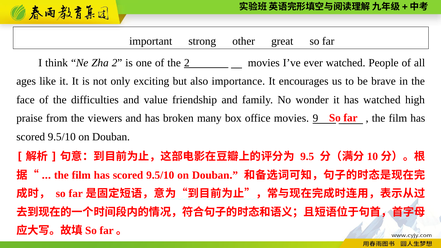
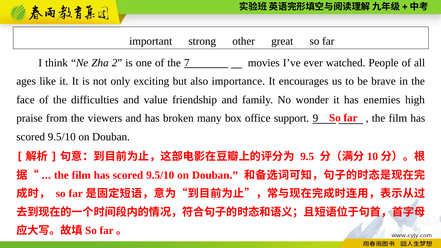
the 2: 2 -> 7
has watched: watched -> enemies
office movies: movies -> support
